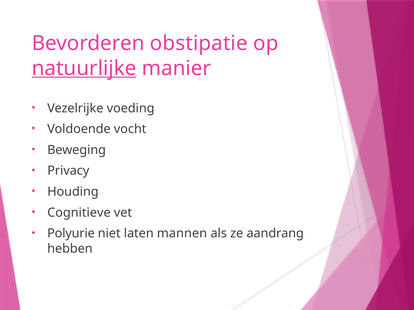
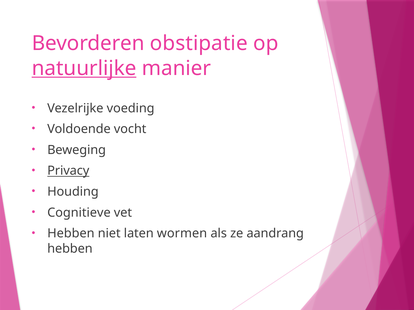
Privacy underline: none -> present
Polyurie at (71, 234): Polyurie -> Hebben
mannen: mannen -> wormen
